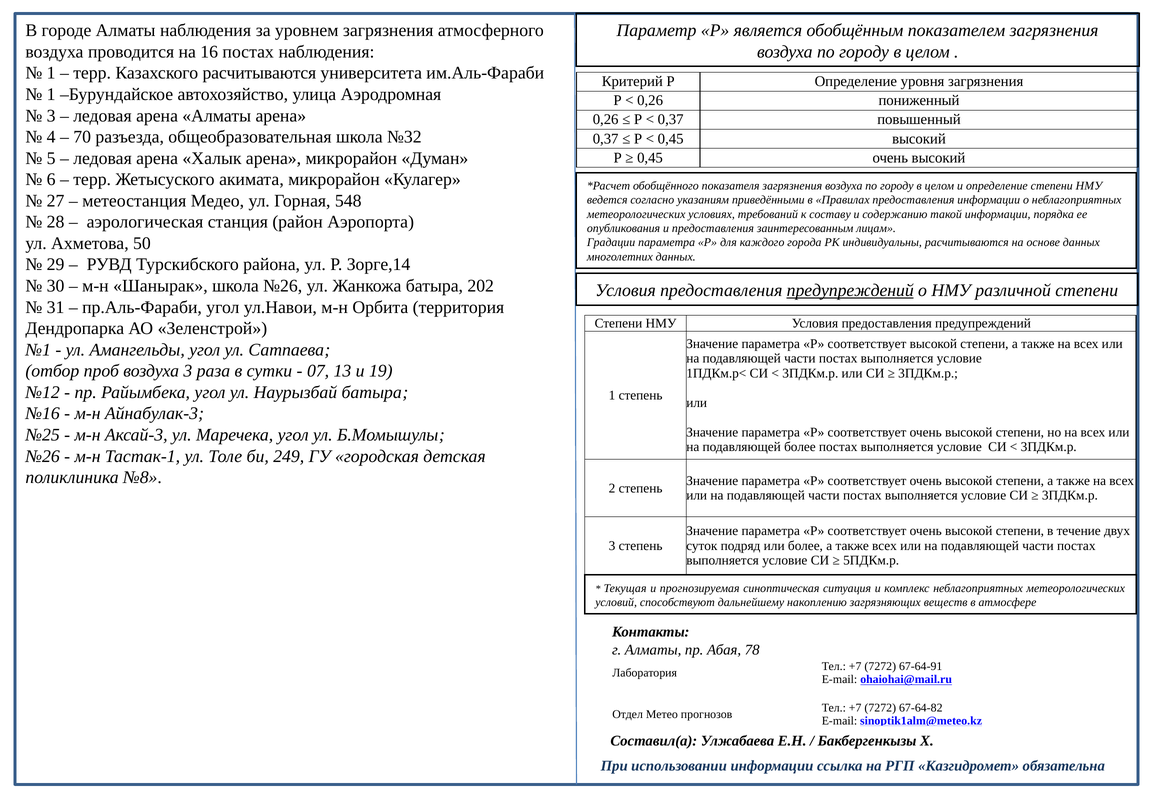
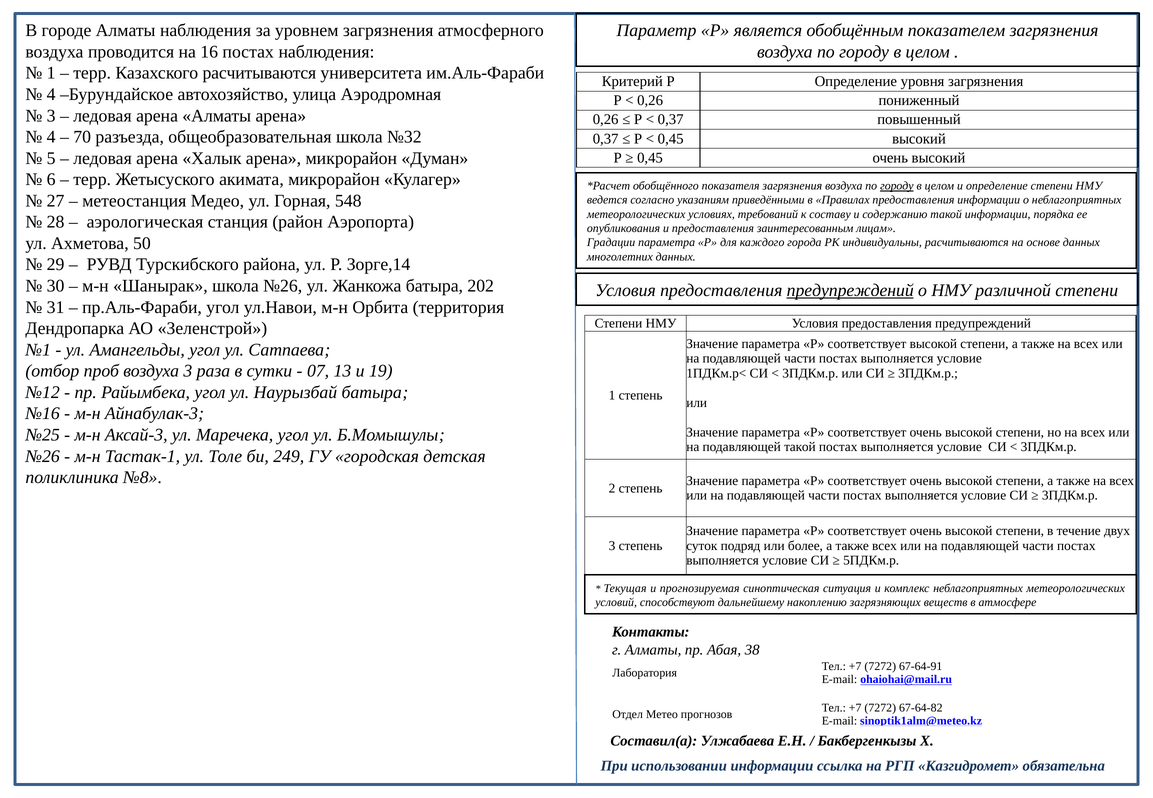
1 at (51, 94): 1 -> 4
городу at (897, 186) underline: none -> present
подавляющей более: более -> такой
78: 78 -> 38
